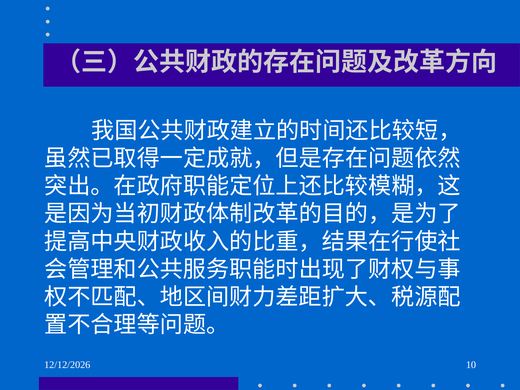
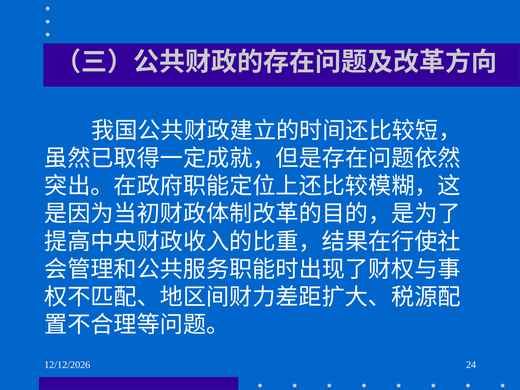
10: 10 -> 24
